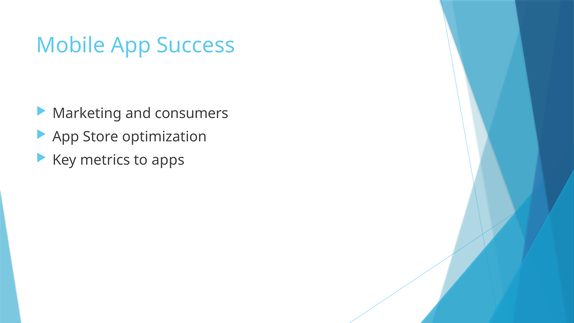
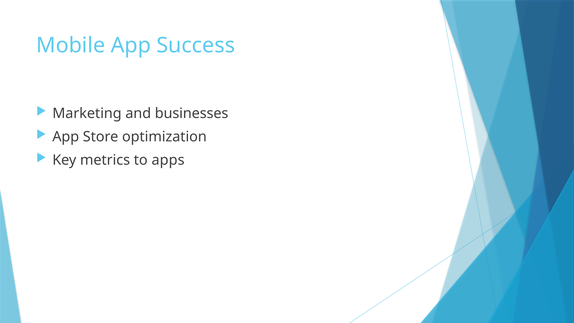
consumers: consumers -> businesses
